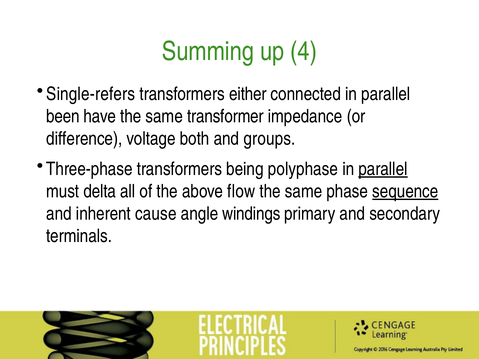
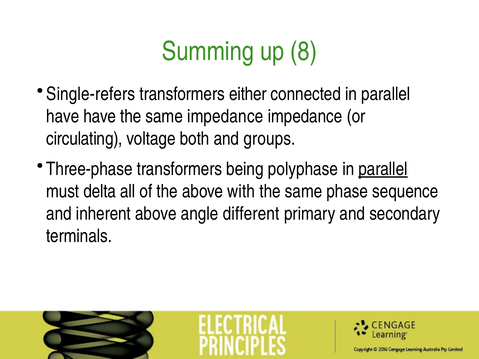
4: 4 -> 8
been at (63, 116): been -> have
same transformer: transformer -> impedance
difference: difference -> circulating
flow: flow -> with
sequence underline: present -> none
inherent cause: cause -> above
windings: windings -> different
